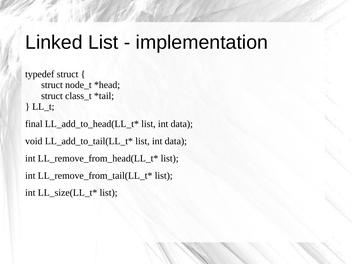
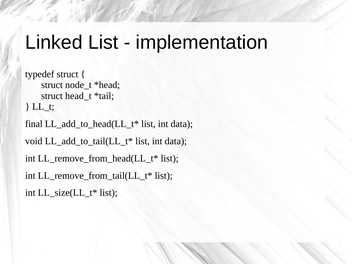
class_t: class_t -> head_t
